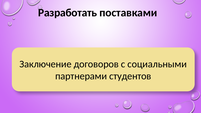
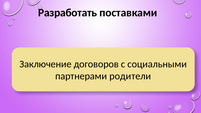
студентов: студентов -> родители
